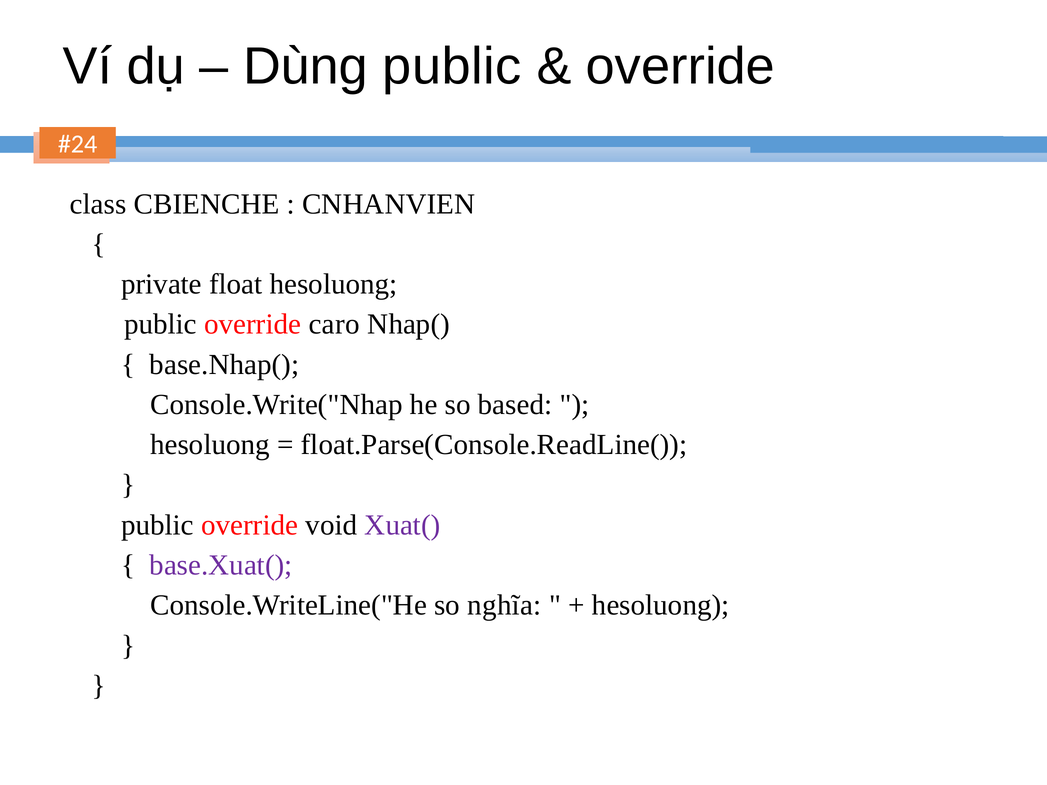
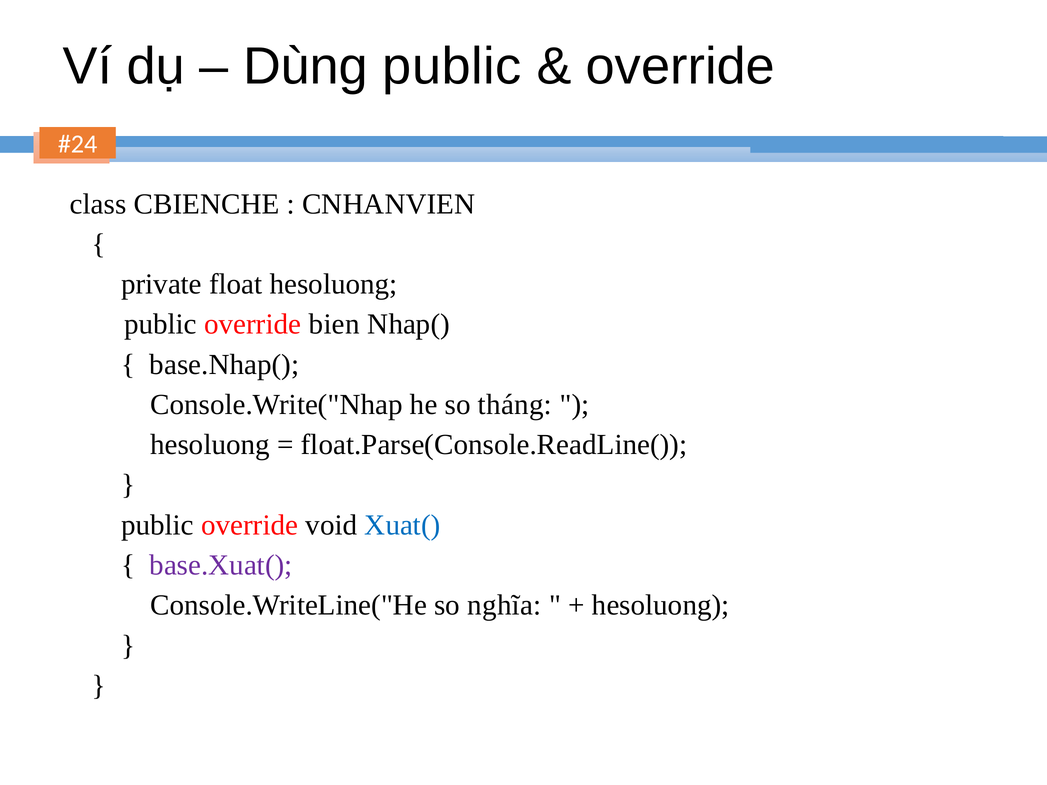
caro: caro -> bien
based: based -> tháng
Xuat( colour: purple -> blue
